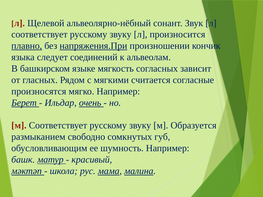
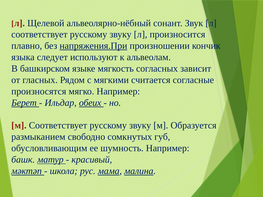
плавно underline: present -> none
соединений: соединений -> используют
очень: очень -> обеих
